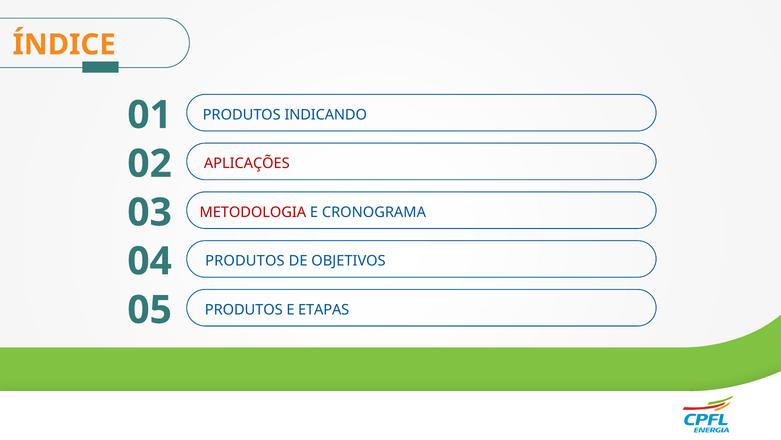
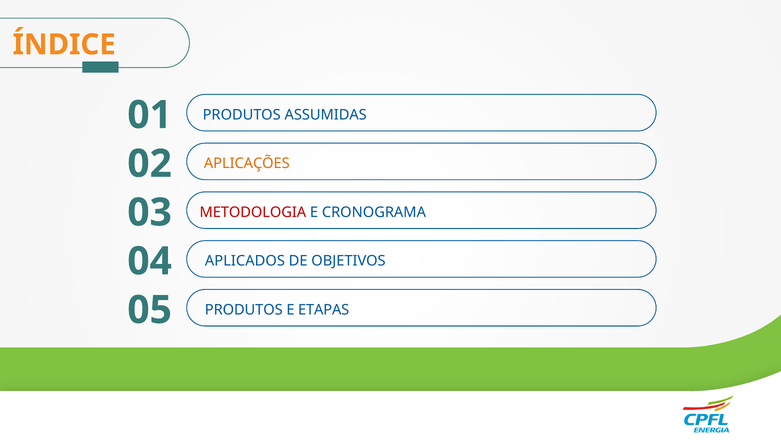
INDICANDO: INDICANDO -> ASSUMIDAS
APLICAÇÕES colour: red -> orange
04 PRODUTOS: PRODUTOS -> APLICADOS
